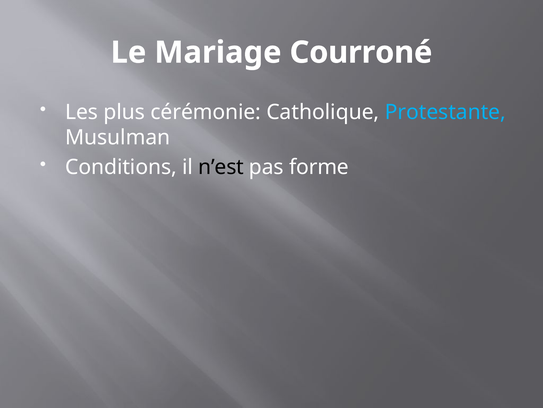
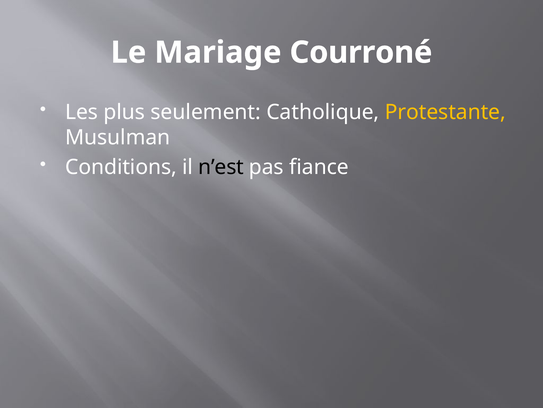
cérémonie: cérémonie -> seulement
Protestante colour: light blue -> yellow
forme: forme -> fiance
